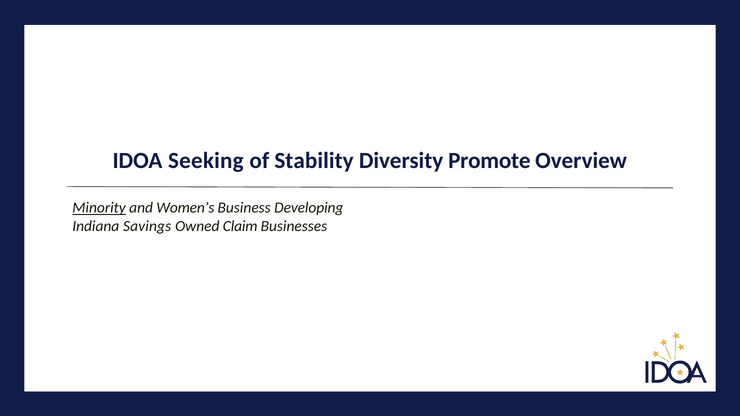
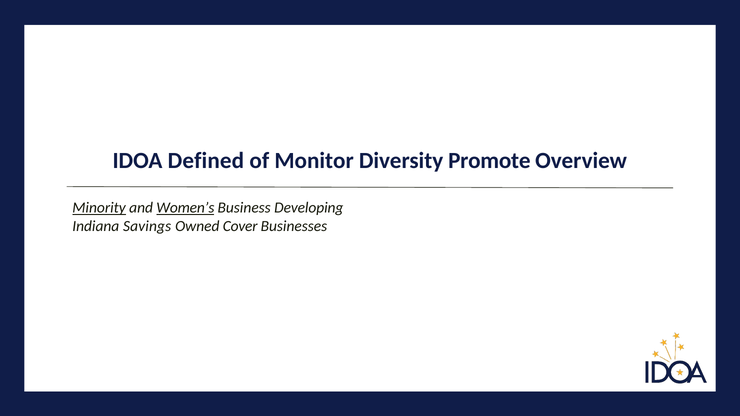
Seeking: Seeking -> Defined
Stability: Stability -> Monitor
Women’s underline: none -> present
Claim: Claim -> Cover
